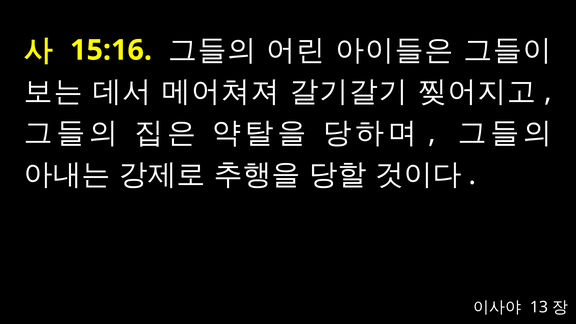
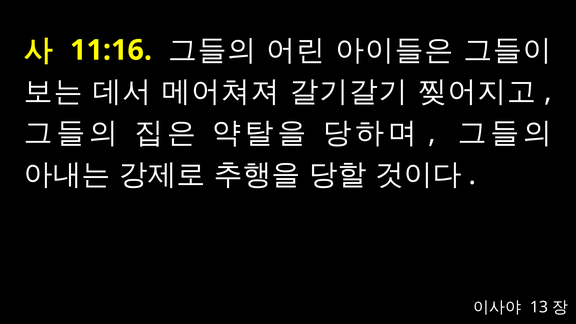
15:16: 15:16 -> 11:16
